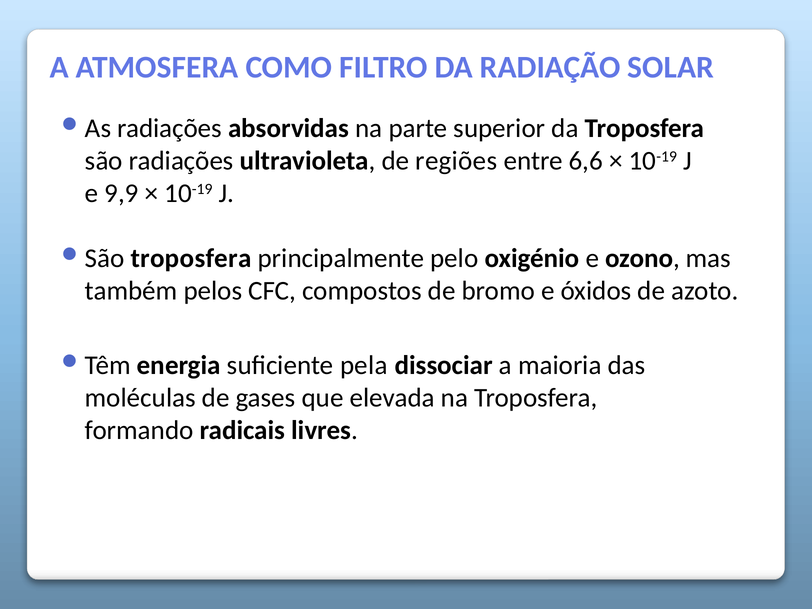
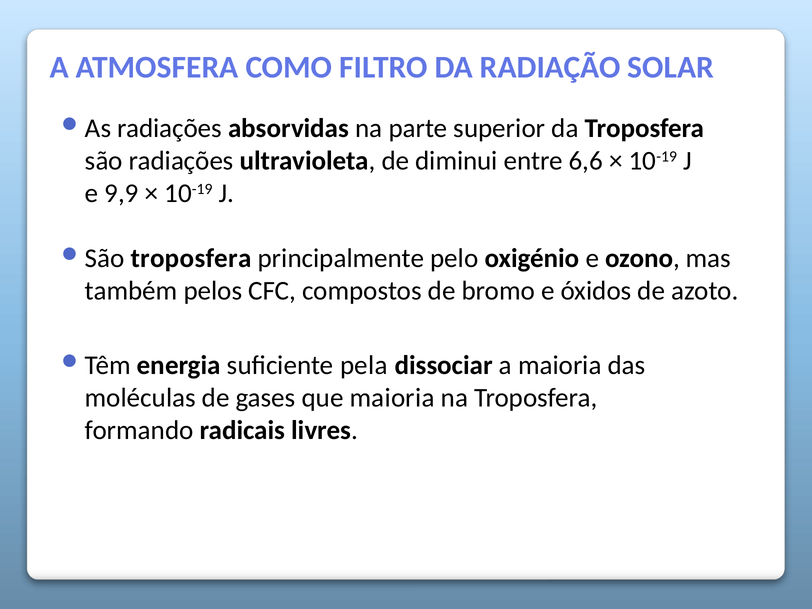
regiões: regiões -> diminui
que elevada: elevada -> maioria
